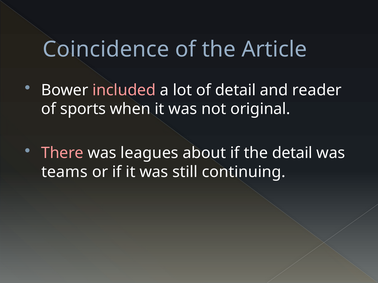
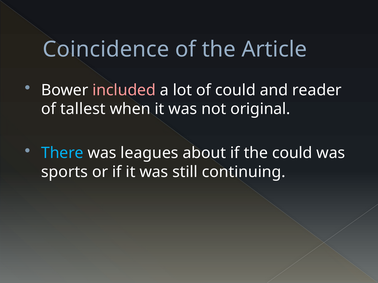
of detail: detail -> could
sports: sports -> tallest
There colour: pink -> light blue
the detail: detail -> could
teams: teams -> sports
